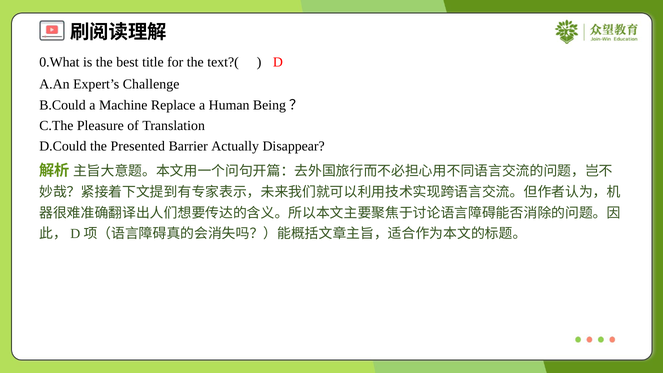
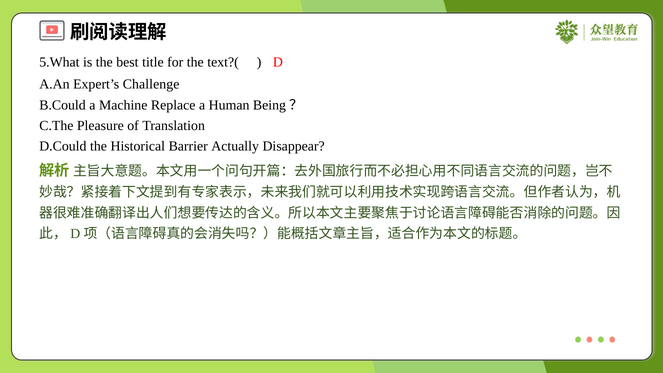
0.What: 0.What -> 5.What
Presented: Presented -> Historical
